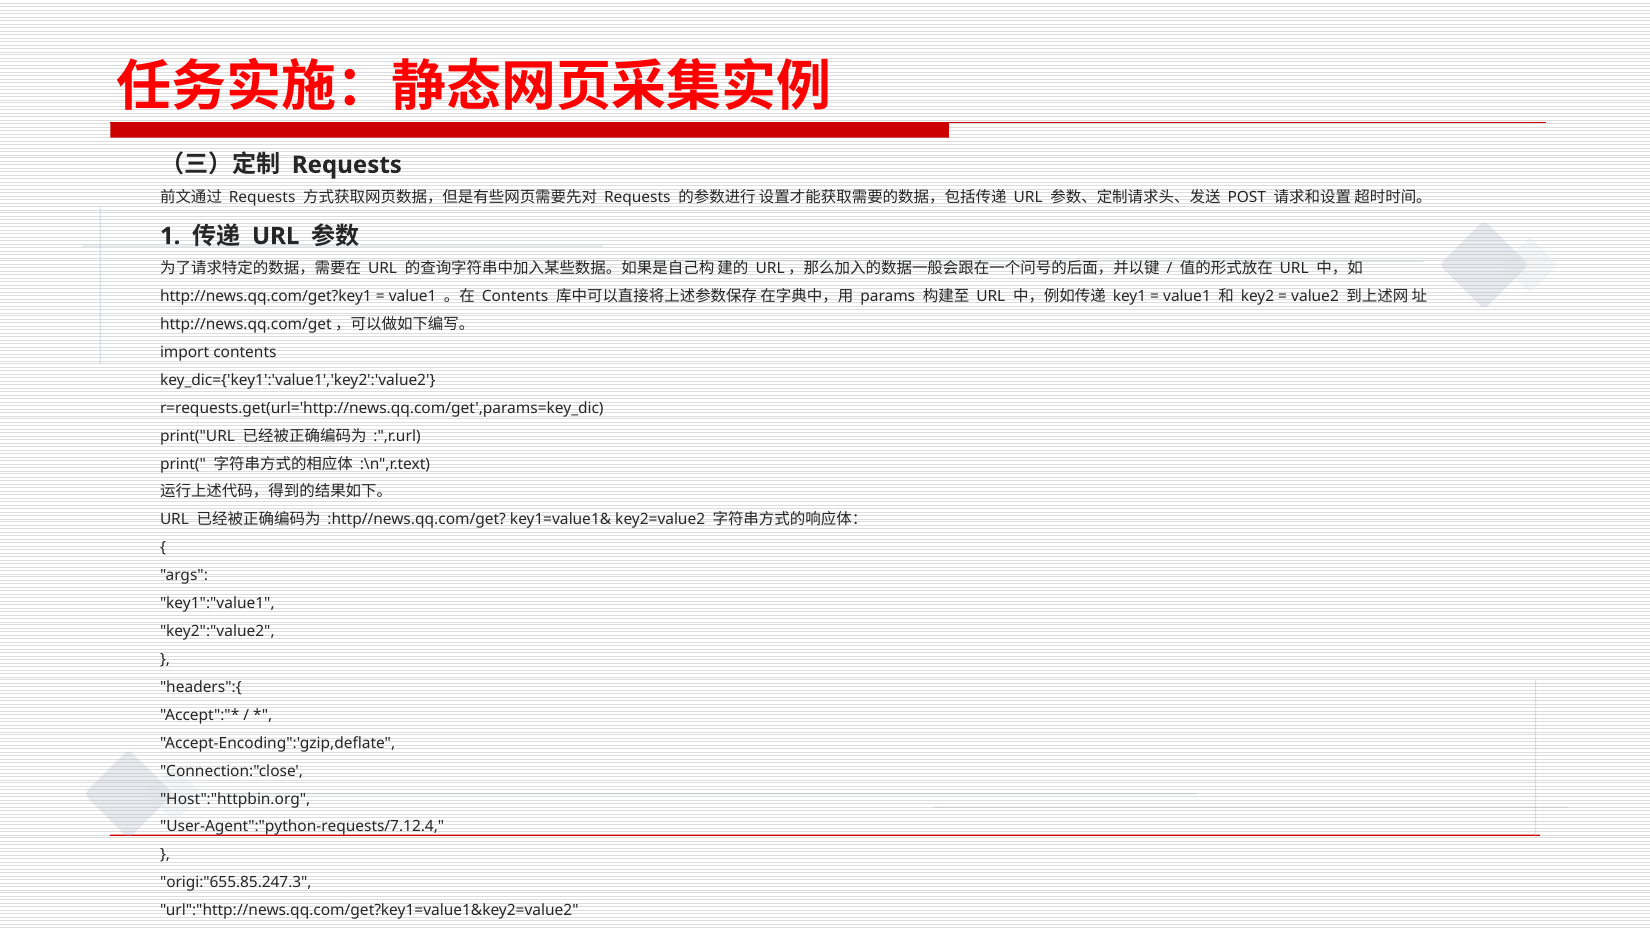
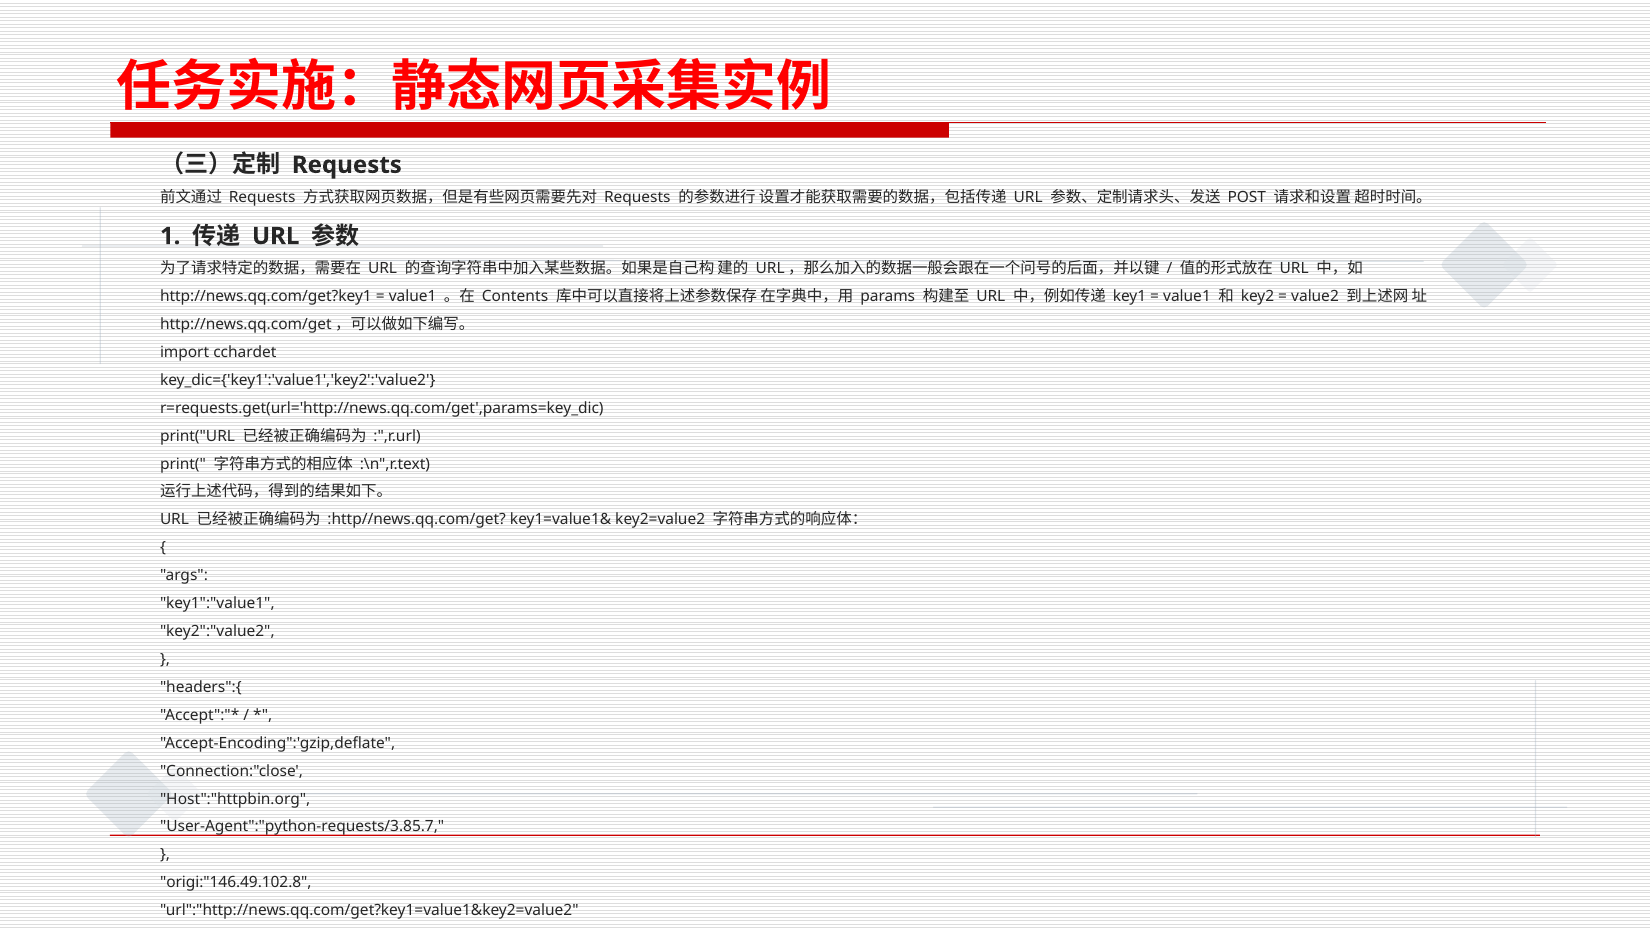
import contents: contents -> cchardet
User-Agent":"python-requests/7.12.4: User-Agent":"python-requests/7.12.4 -> User-Agent":"python-requests/3.85.7
origi:"655.85.247.3: origi:"655.85.247.3 -> origi:"146.49.102.8
